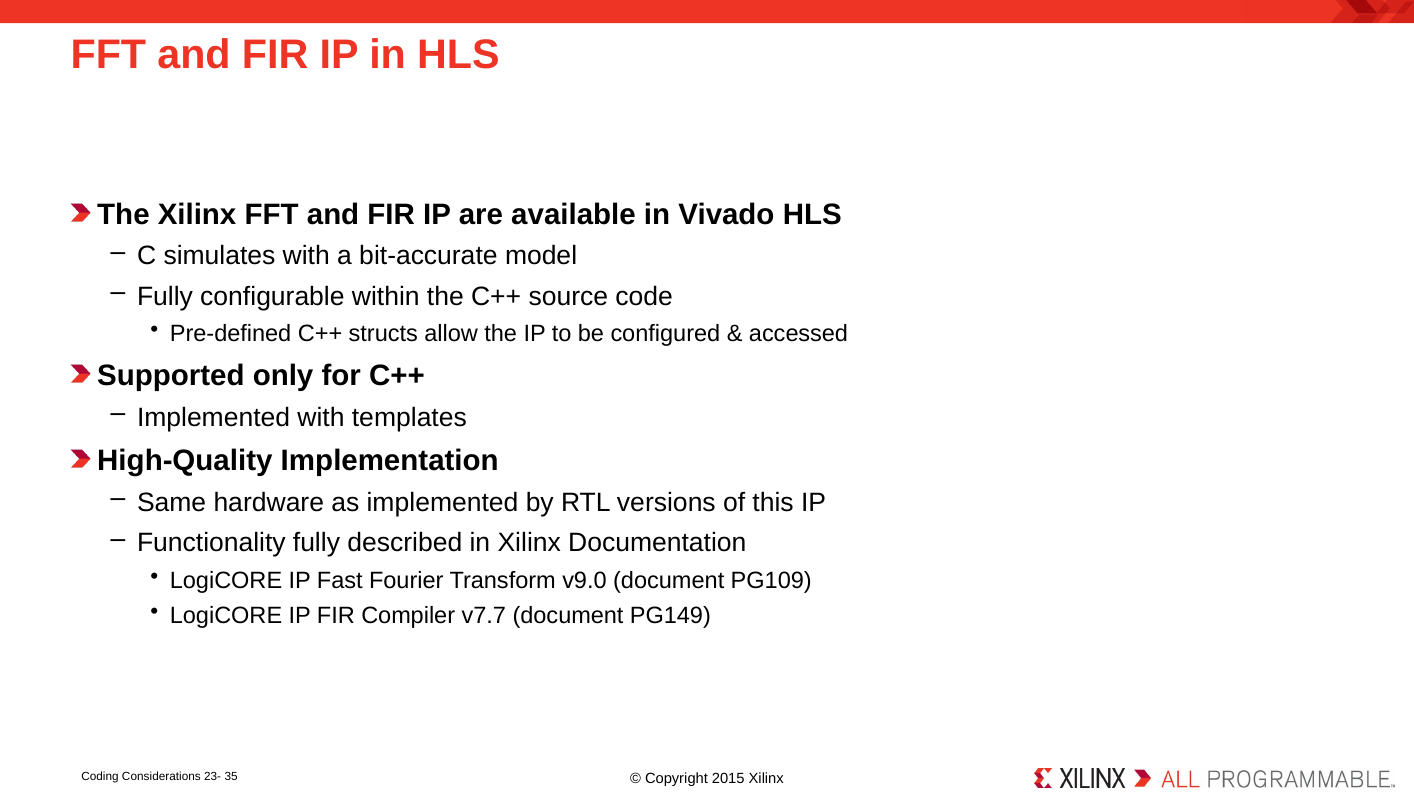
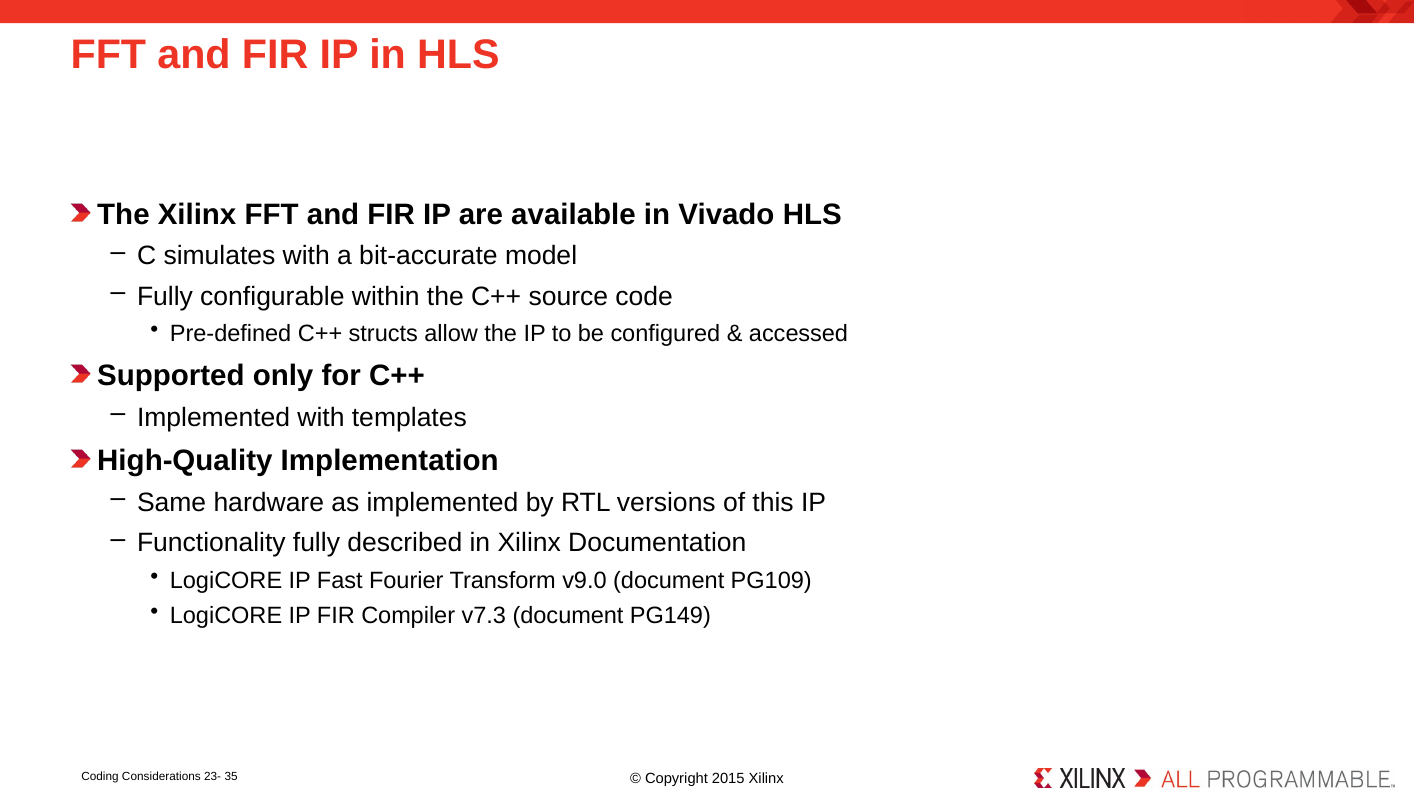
v7.7: v7.7 -> v7.3
